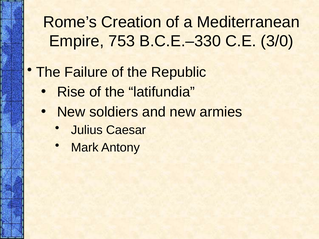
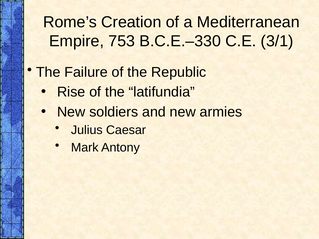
3/0: 3/0 -> 3/1
